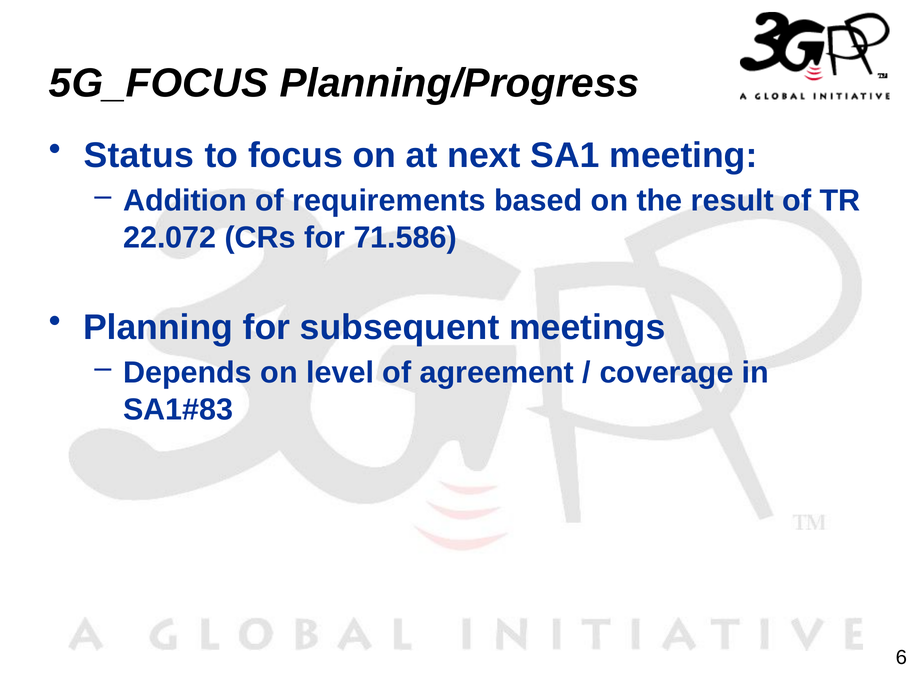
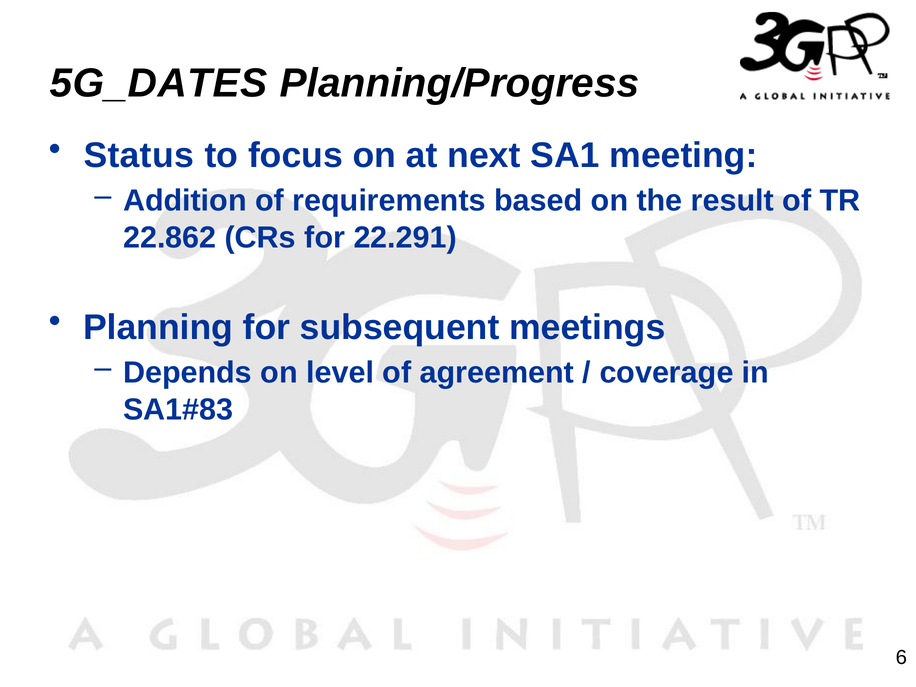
5G_FOCUS: 5G_FOCUS -> 5G_DATES
22.072: 22.072 -> 22.862
71.586: 71.586 -> 22.291
